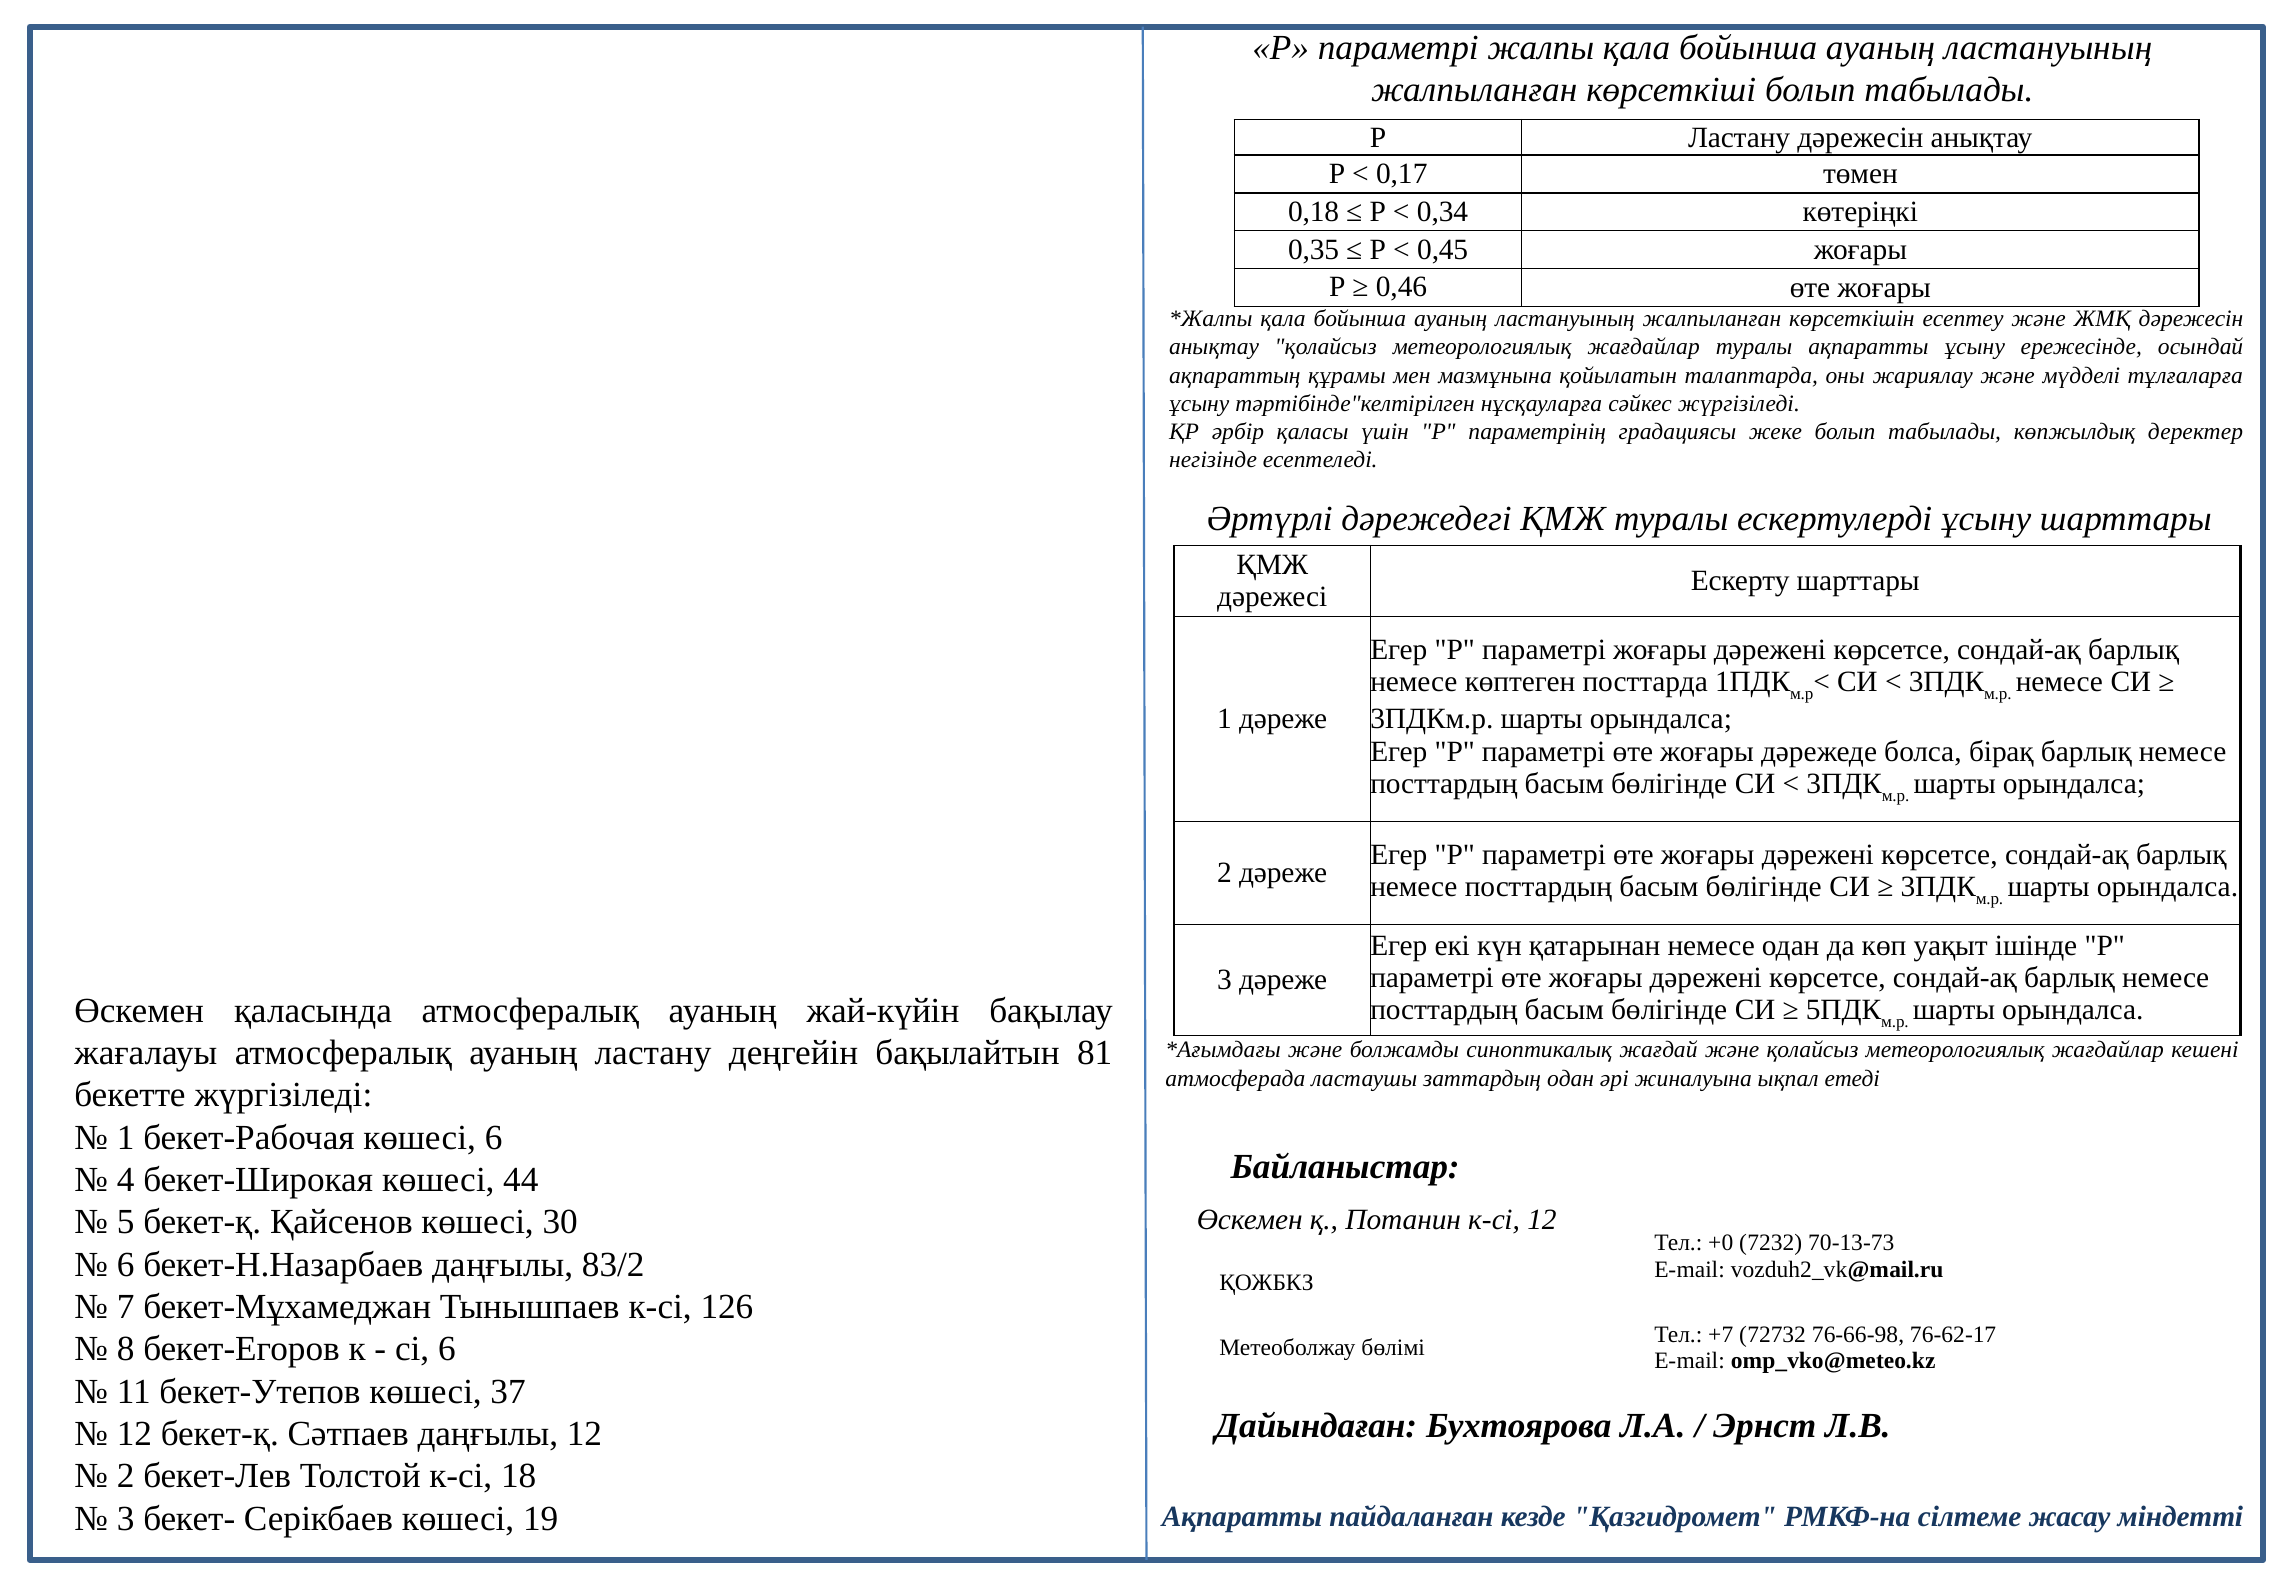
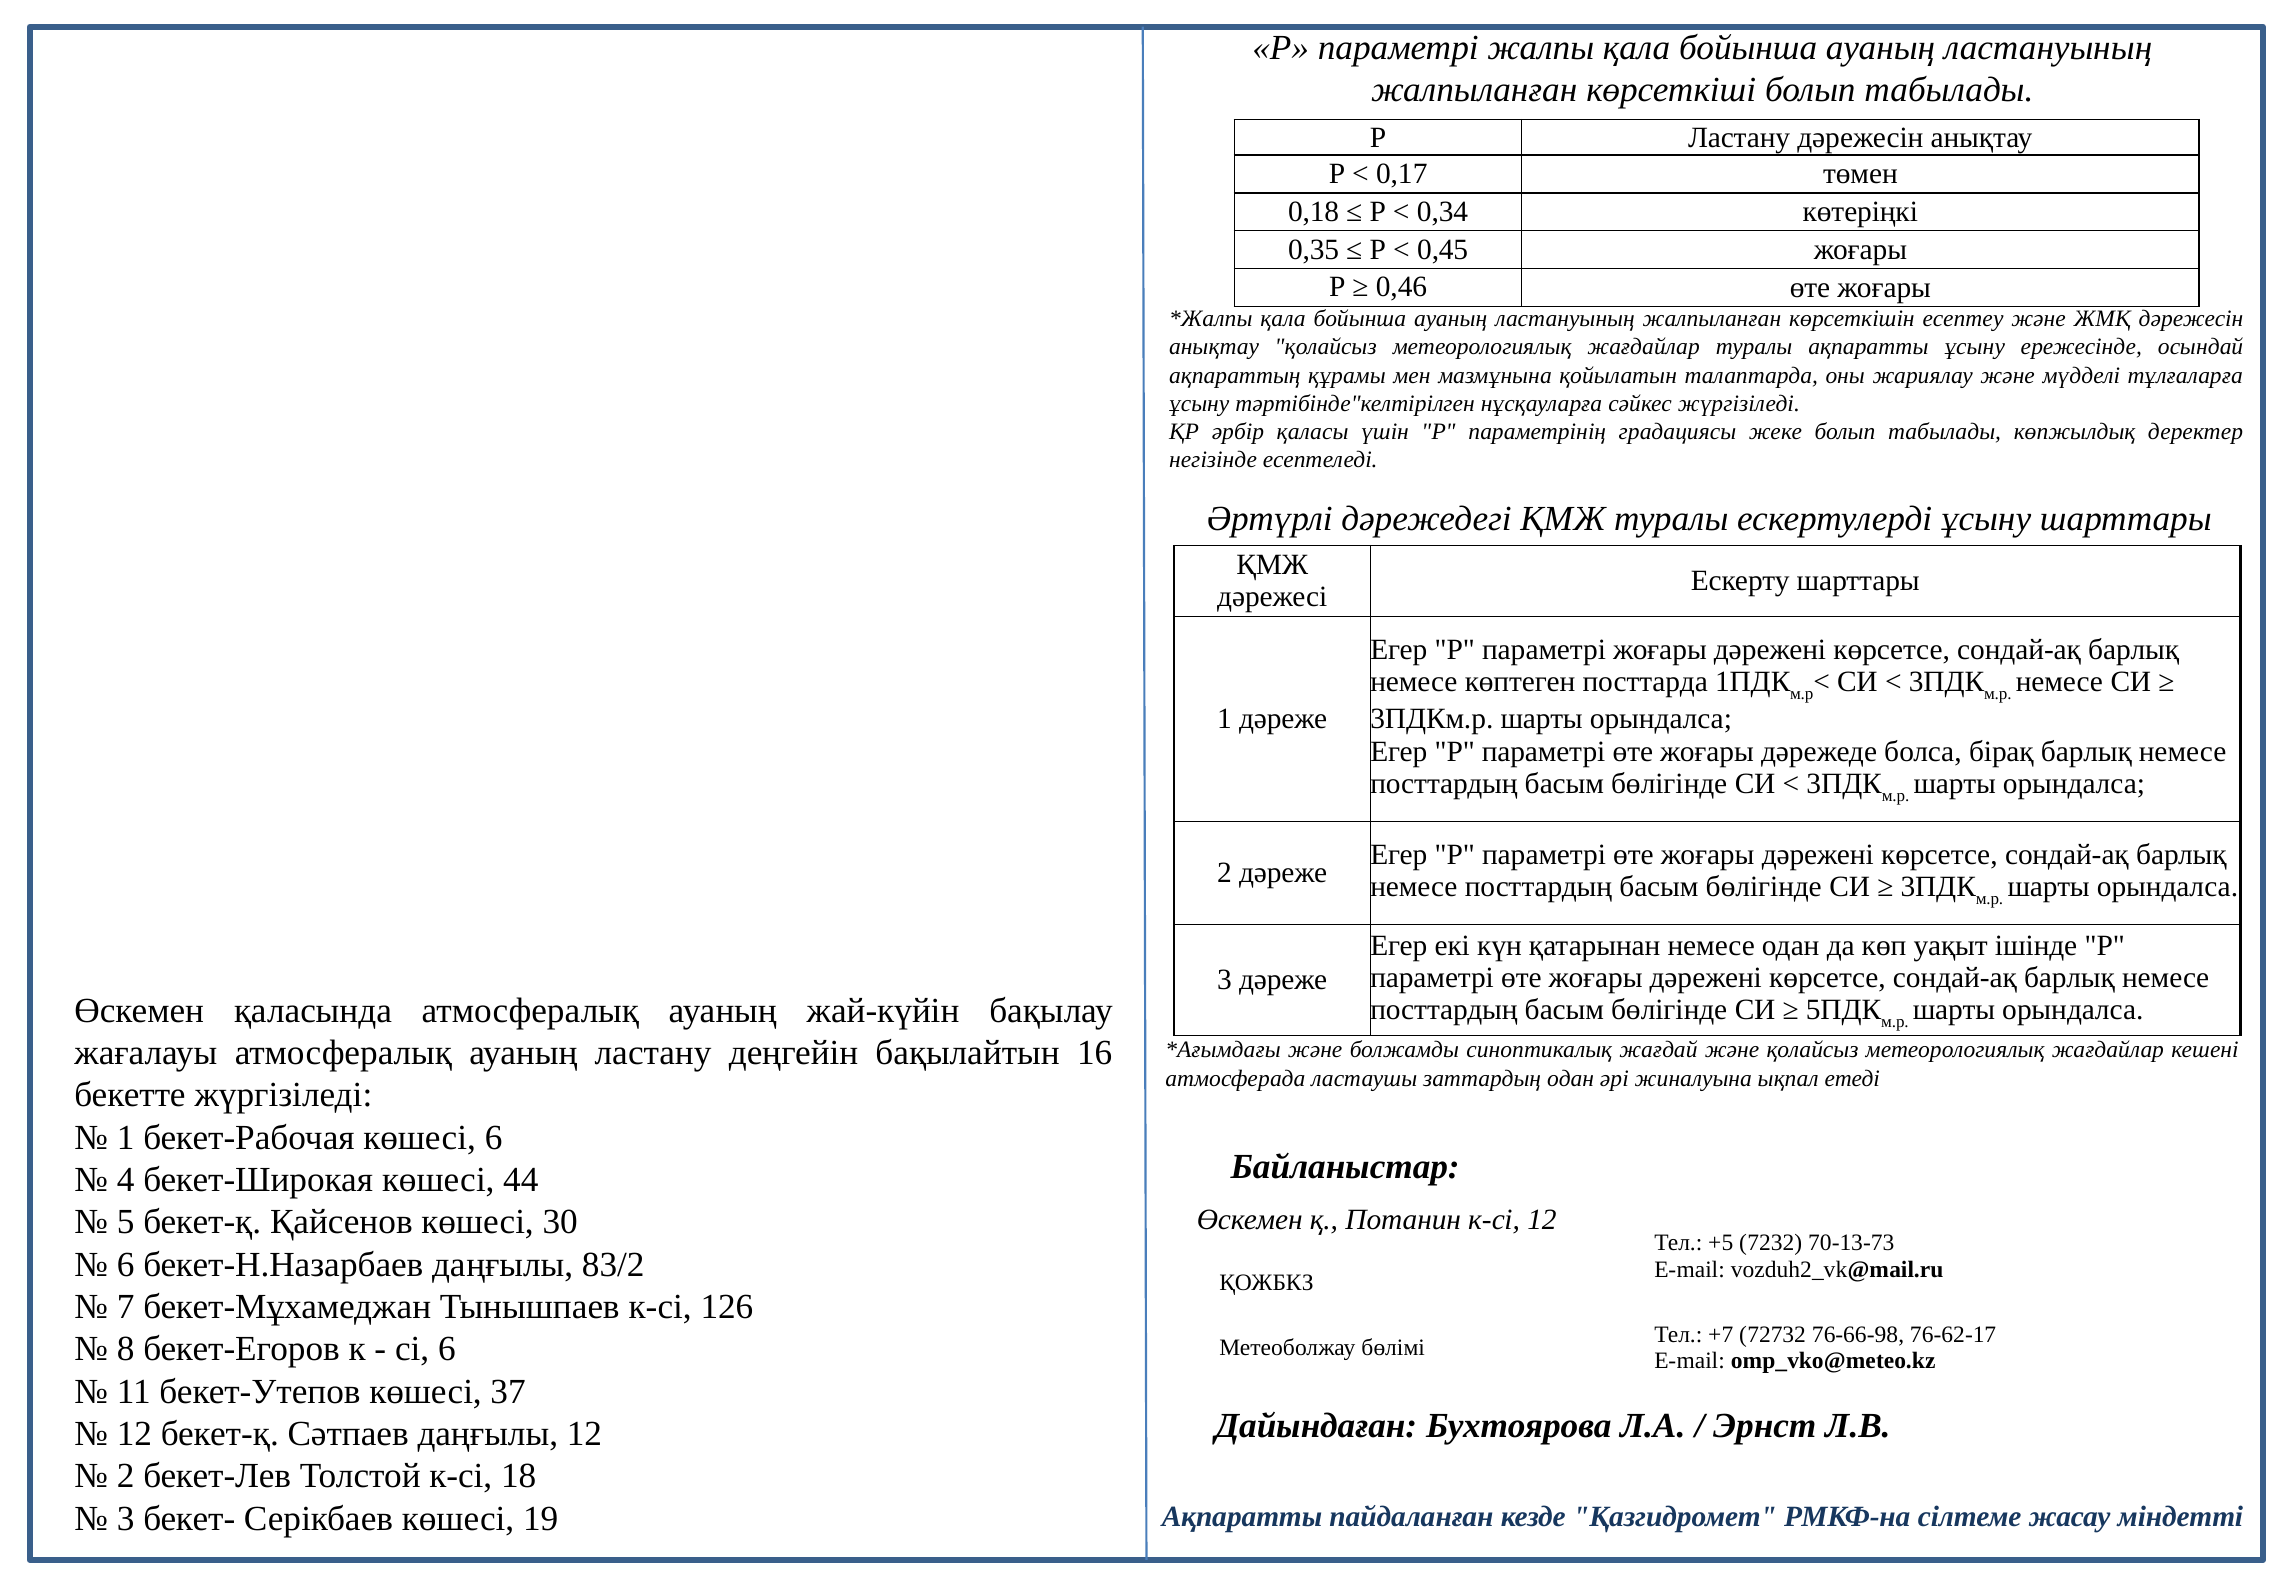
81: 81 -> 16
+0: +0 -> +5
